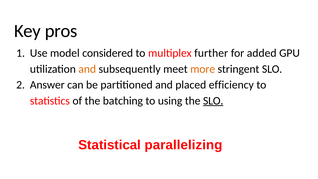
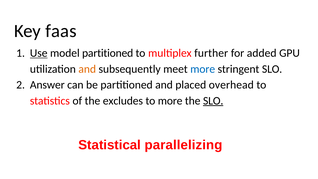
pros: pros -> faas
Use underline: none -> present
model considered: considered -> partitioned
more at (203, 69) colour: orange -> blue
efficiency: efficiency -> overhead
batching: batching -> excludes
to using: using -> more
